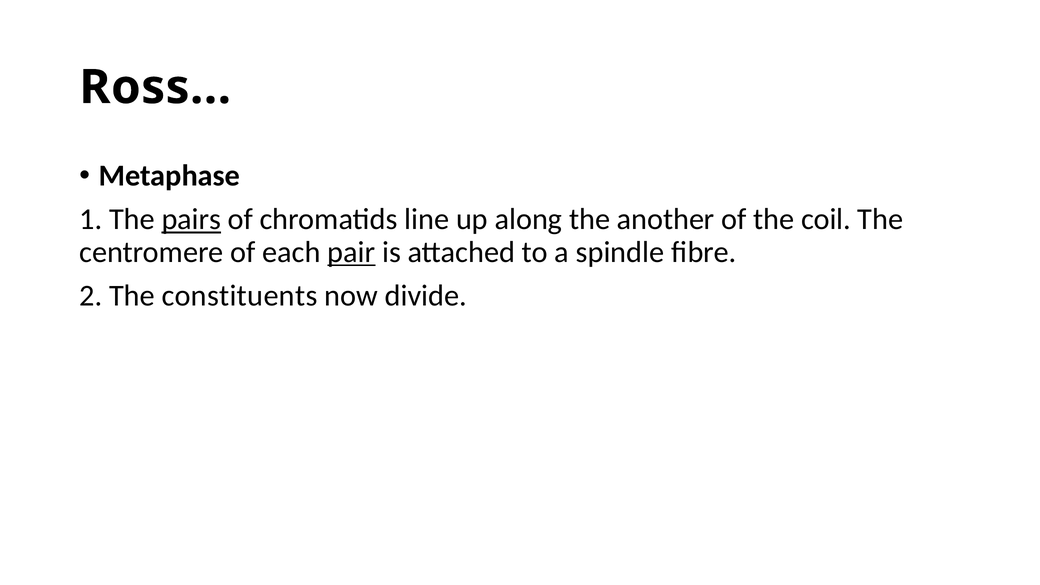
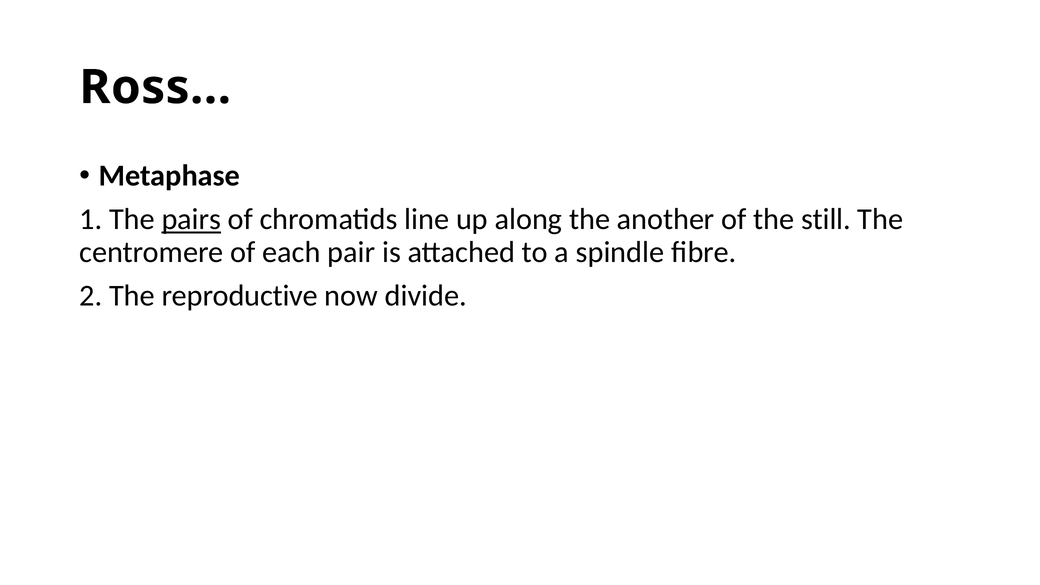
coil: coil -> still
pair underline: present -> none
constituents: constituents -> reproductive
